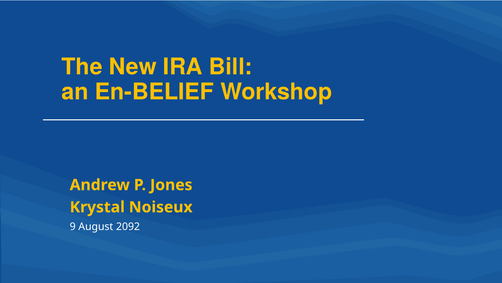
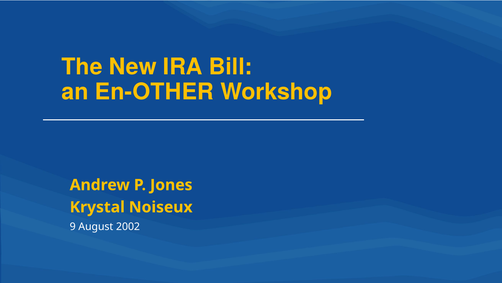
En-BELIEF: En-BELIEF -> En-OTHER
2092: 2092 -> 2002
